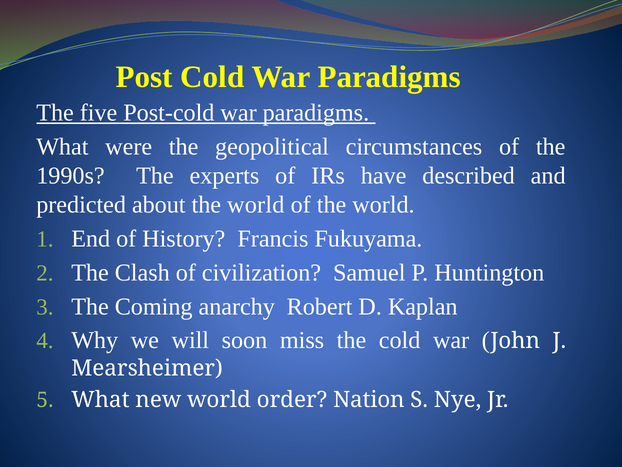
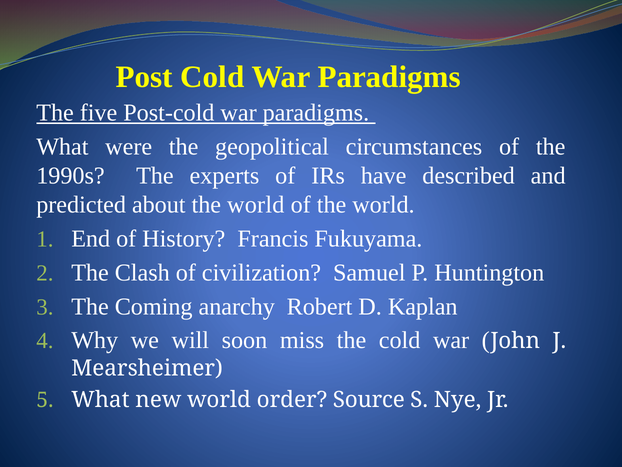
Nation: Nation -> Source
